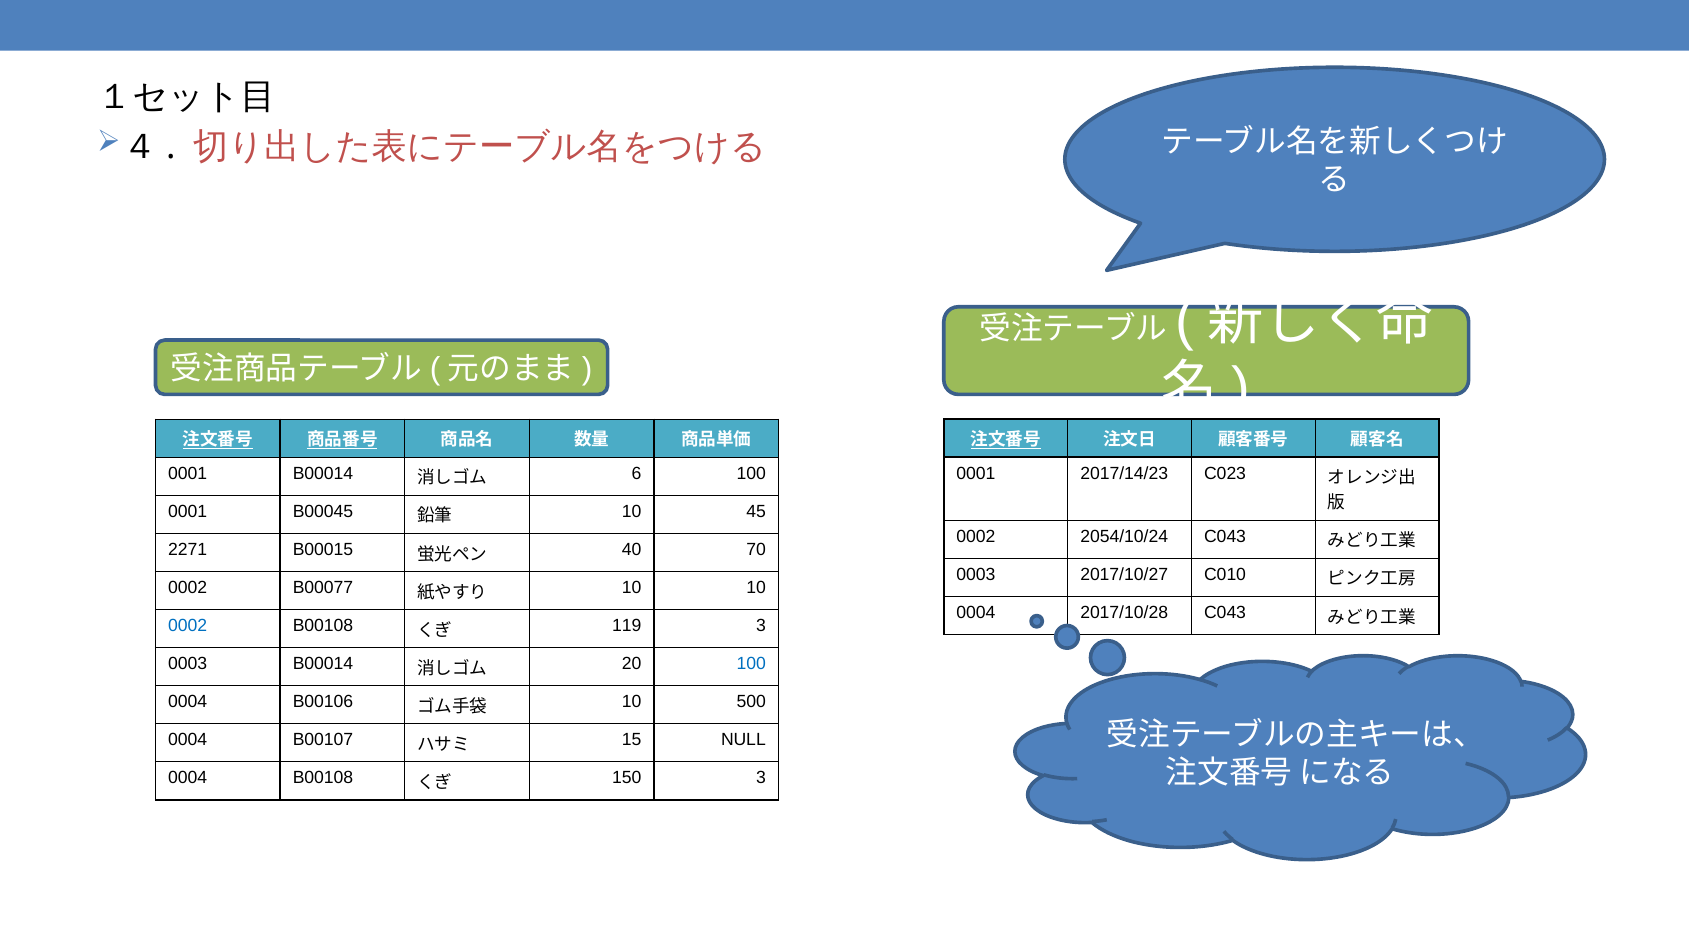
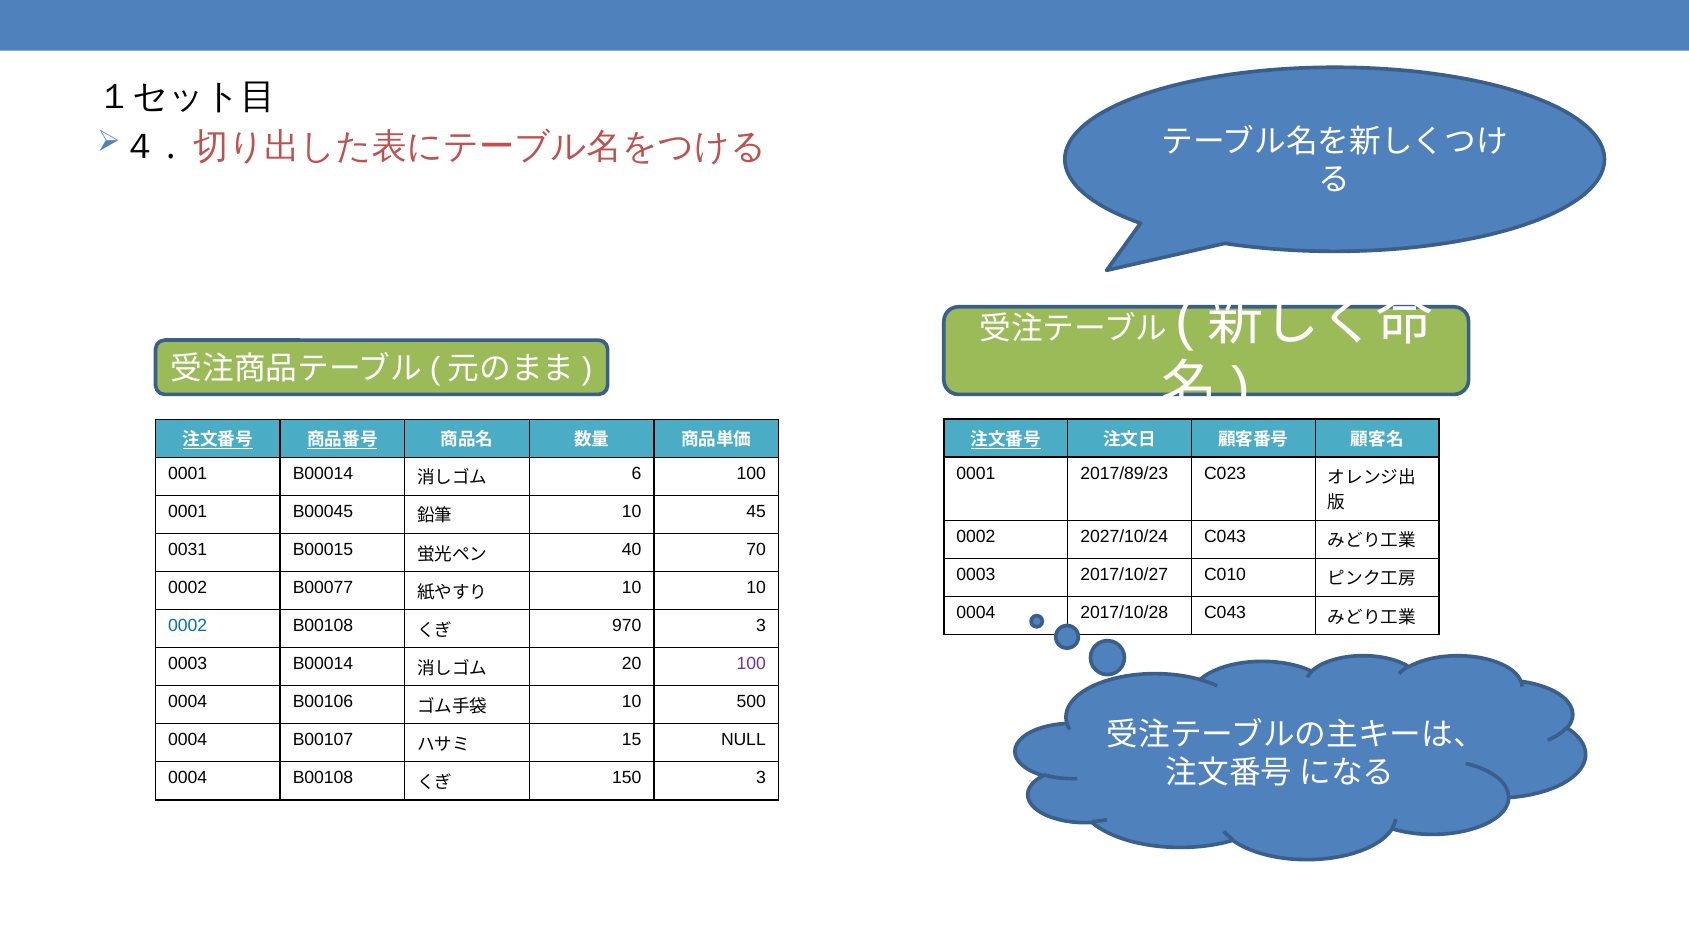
2017/14/23: 2017/14/23 -> 2017/89/23
2054/10/24: 2054/10/24 -> 2027/10/24
2271: 2271 -> 0031
119: 119 -> 970
100 at (751, 664) colour: blue -> purple
